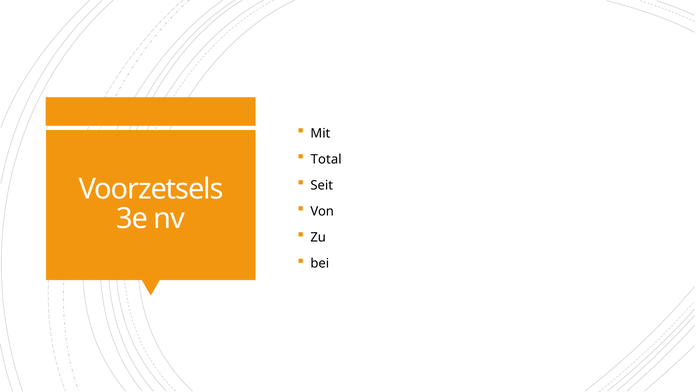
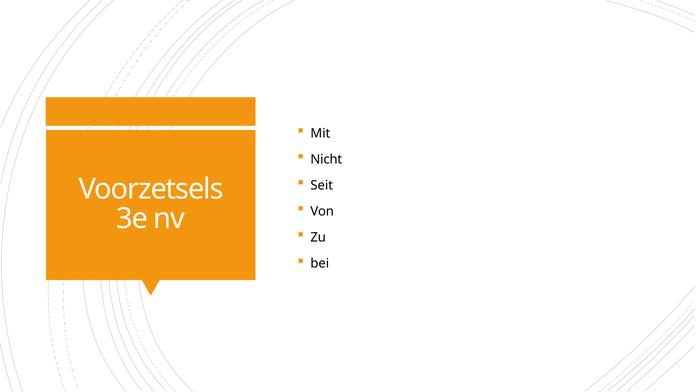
Total: Total -> Nicht
